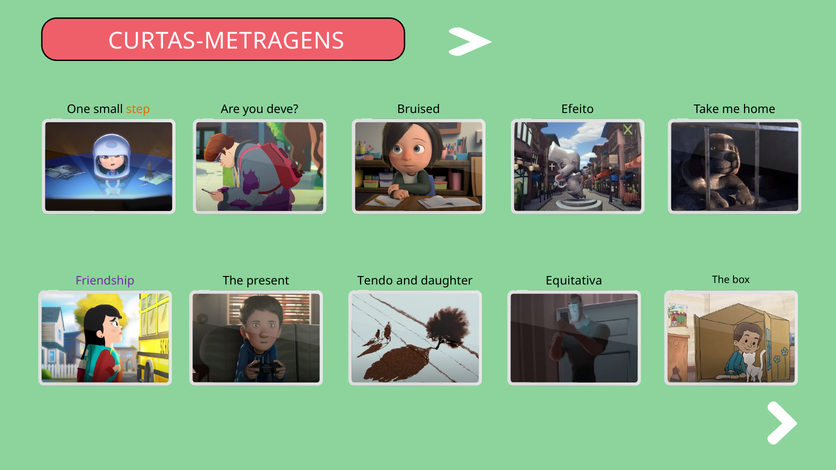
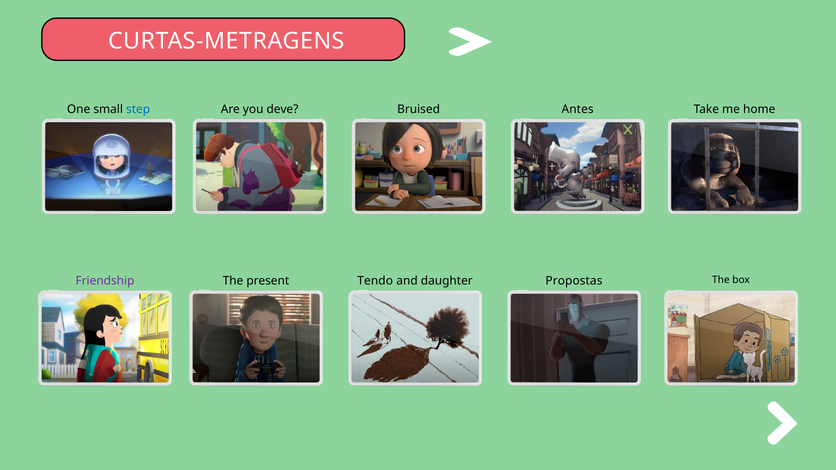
step colour: orange -> blue
Efeito: Efeito -> Antes
Equitativa: Equitativa -> Propostas
